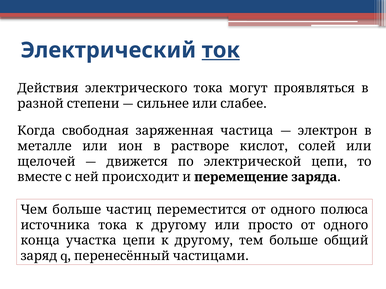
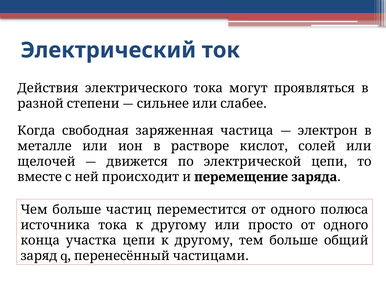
ток underline: present -> none
